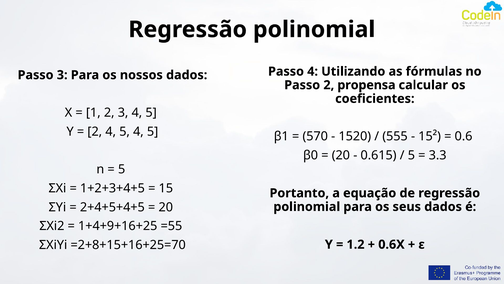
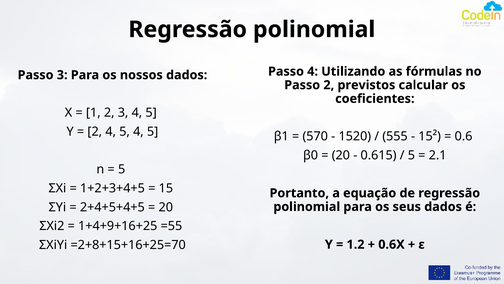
propensa: propensa -> previstos
3.3: 3.3 -> 2.1
